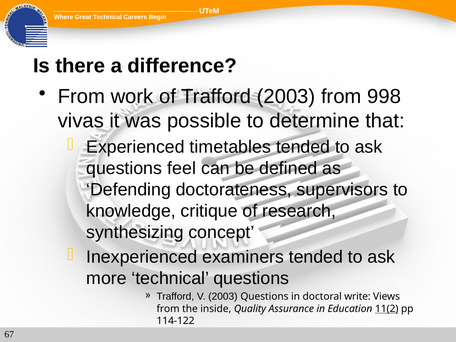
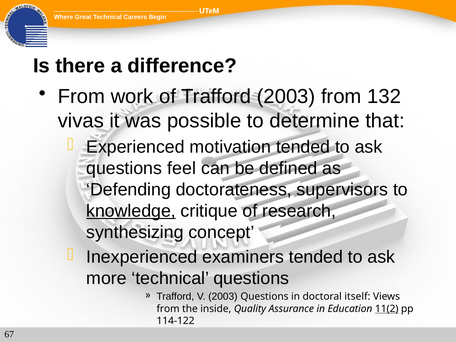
998: 998 -> 132
timetables: timetables -> motivation
knowledge underline: none -> present
write: write -> itself
